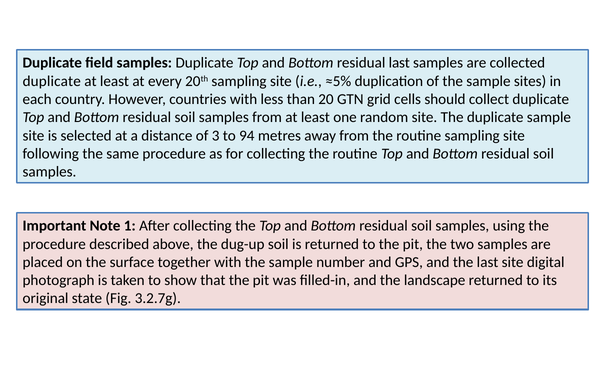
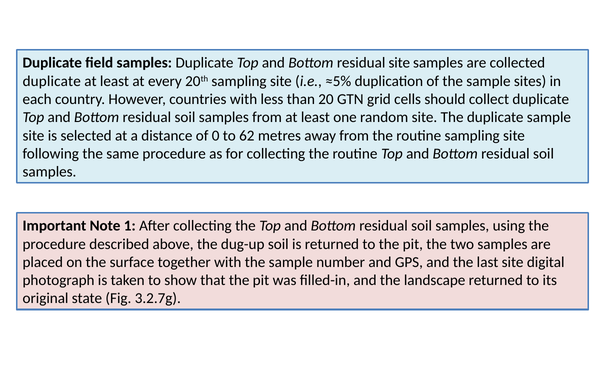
residual last: last -> site
3: 3 -> 0
94: 94 -> 62
